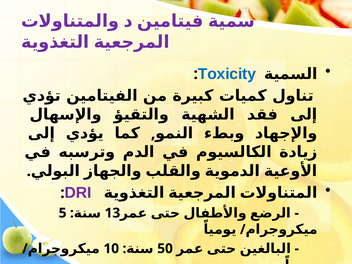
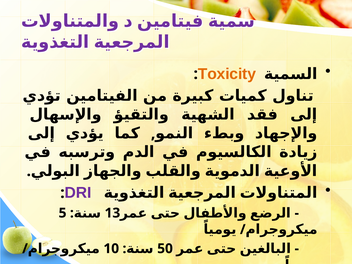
Toxicity colour: blue -> orange
